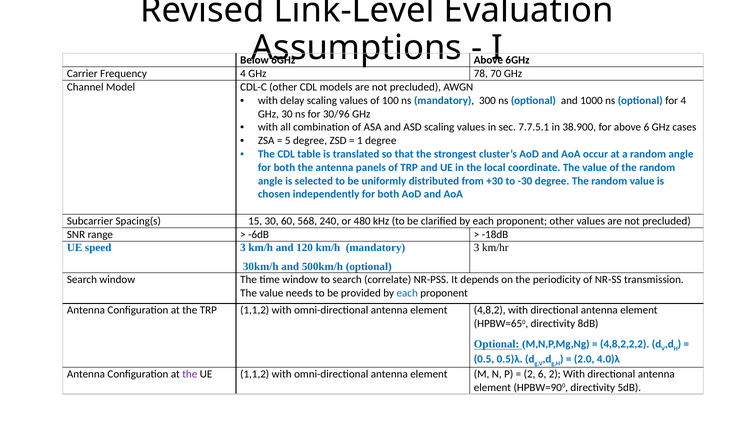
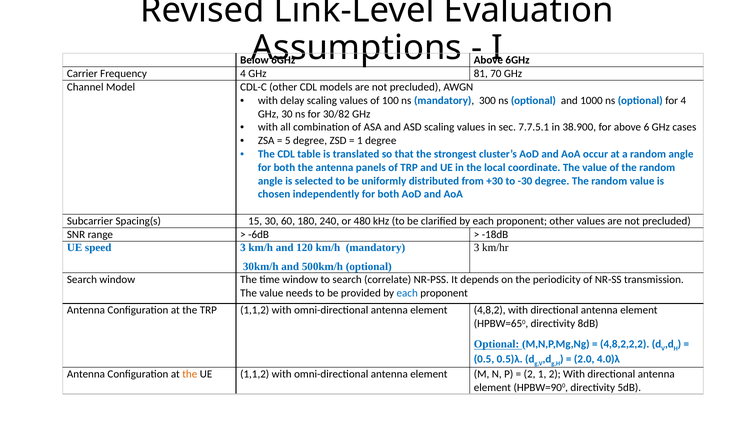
78: 78 -> 81
30/96: 30/96 -> 30/82
568: 568 -> 180
the at (190, 374) colour: purple -> orange
2 6: 6 -> 1
